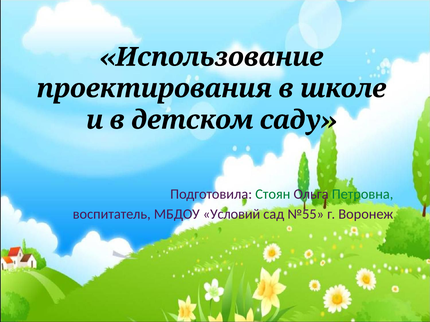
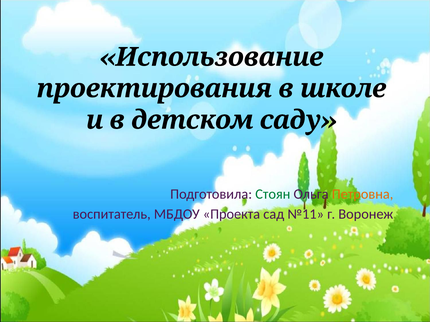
Петровна colour: green -> orange
Условий: Условий -> Проекта
№55: №55 -> №11
